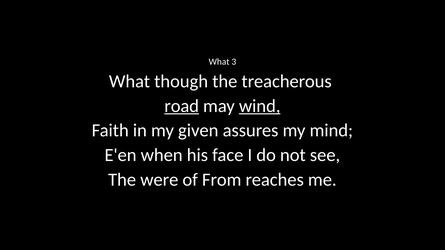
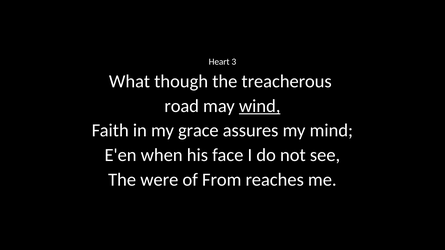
What at (219, 62): What -> Heart
road underline: present -> none
given: given -> grace
